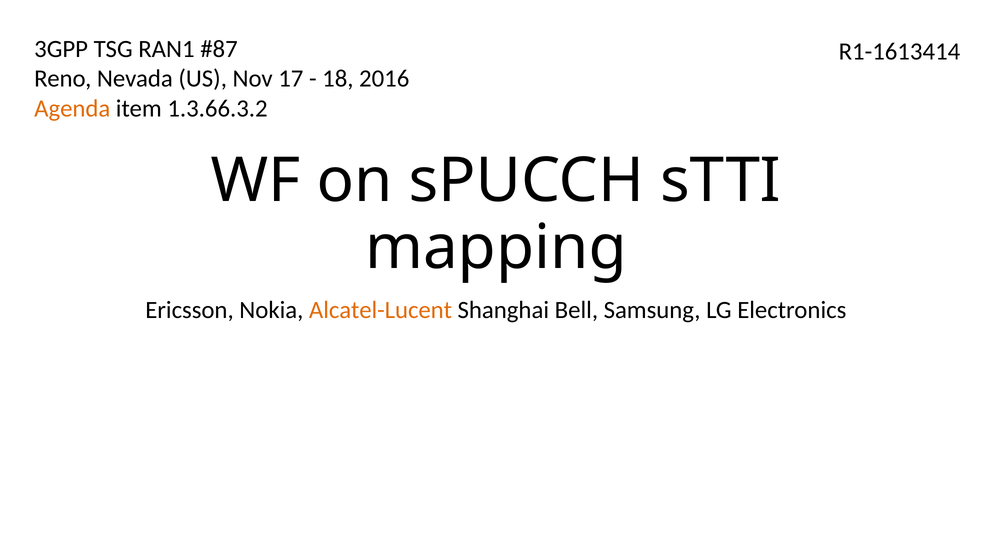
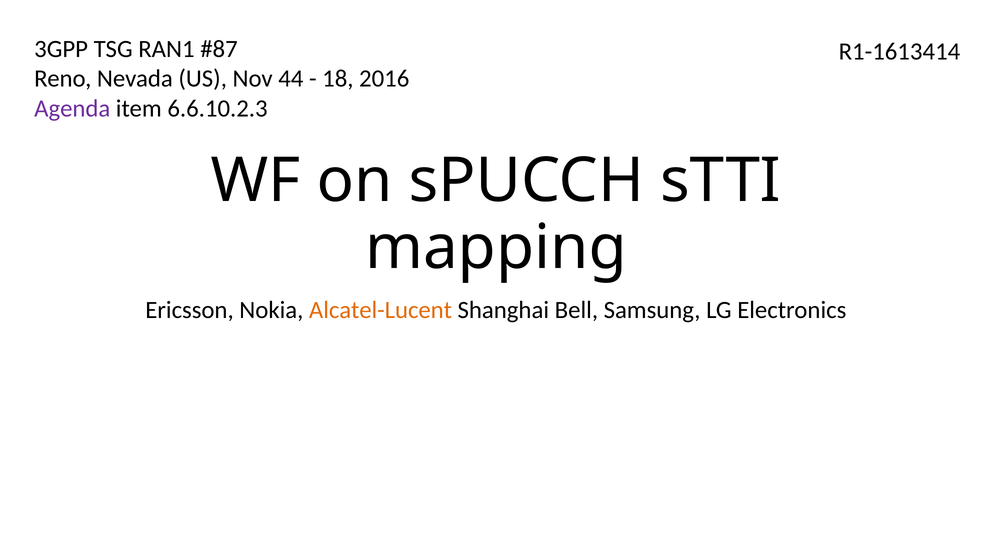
17: 17 -> 44
Agenda colour: orange -> purple
1.3.66.3.2: 1.3.66.3.2 -> 6.6.10.2.3
